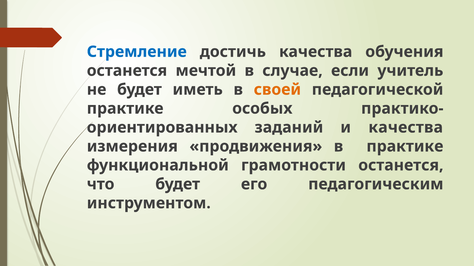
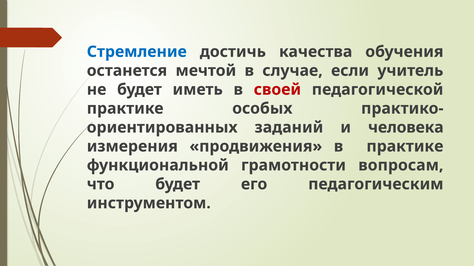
своей colour: orange -> red
и качества: качества -> человека
грамотности останется: останется -> вопросам
